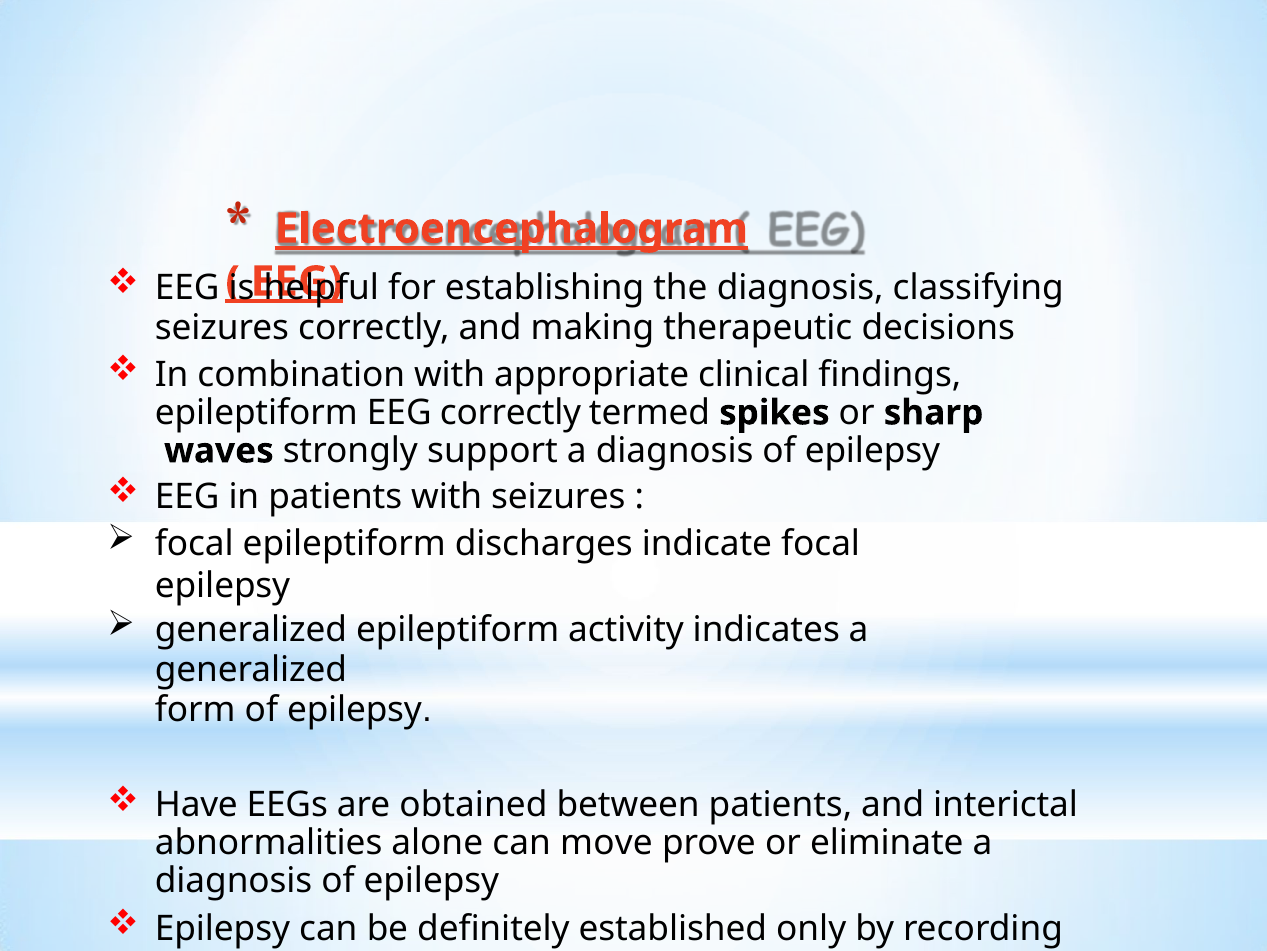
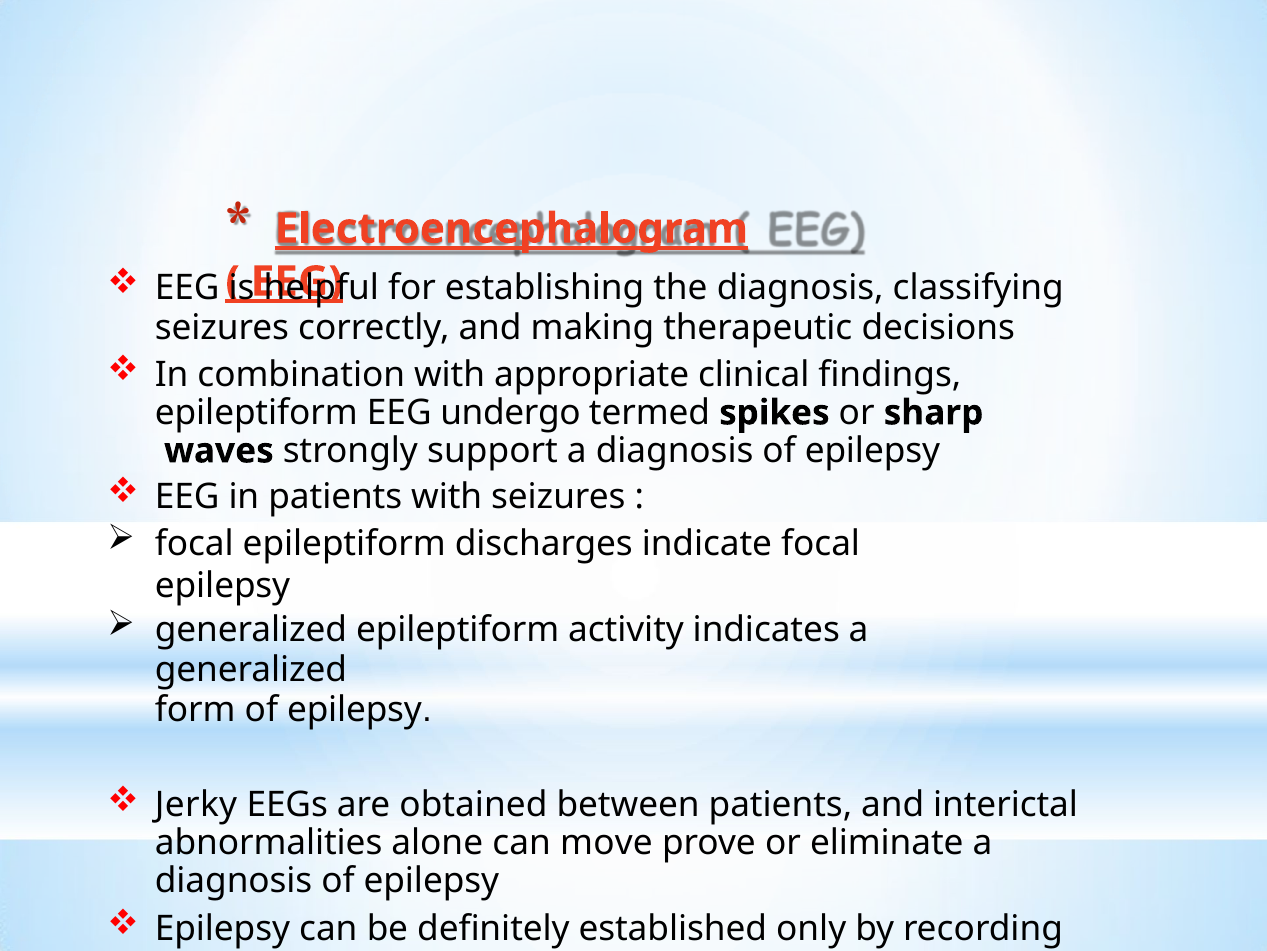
EEG correctly: correctly -> undergo
Have: Have -> Jerky
